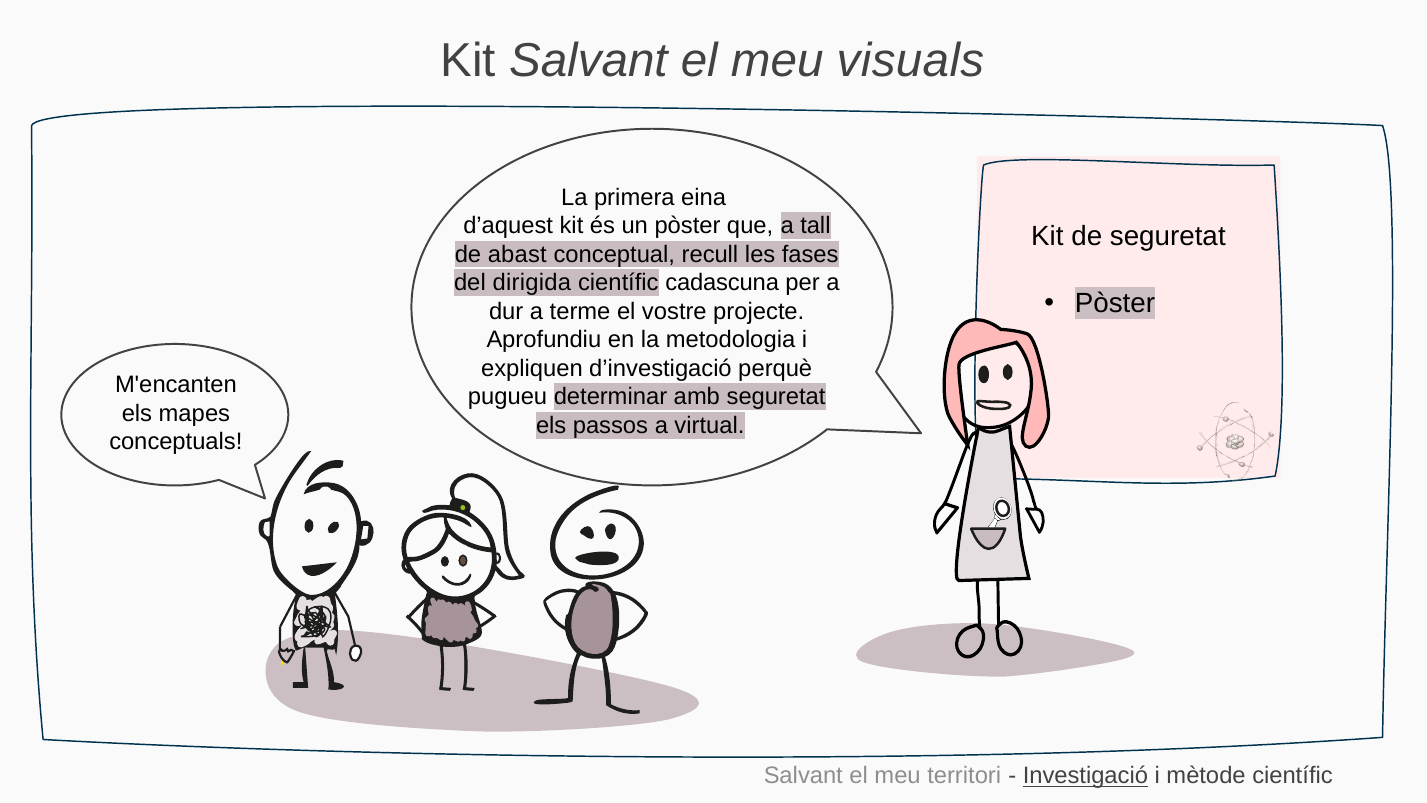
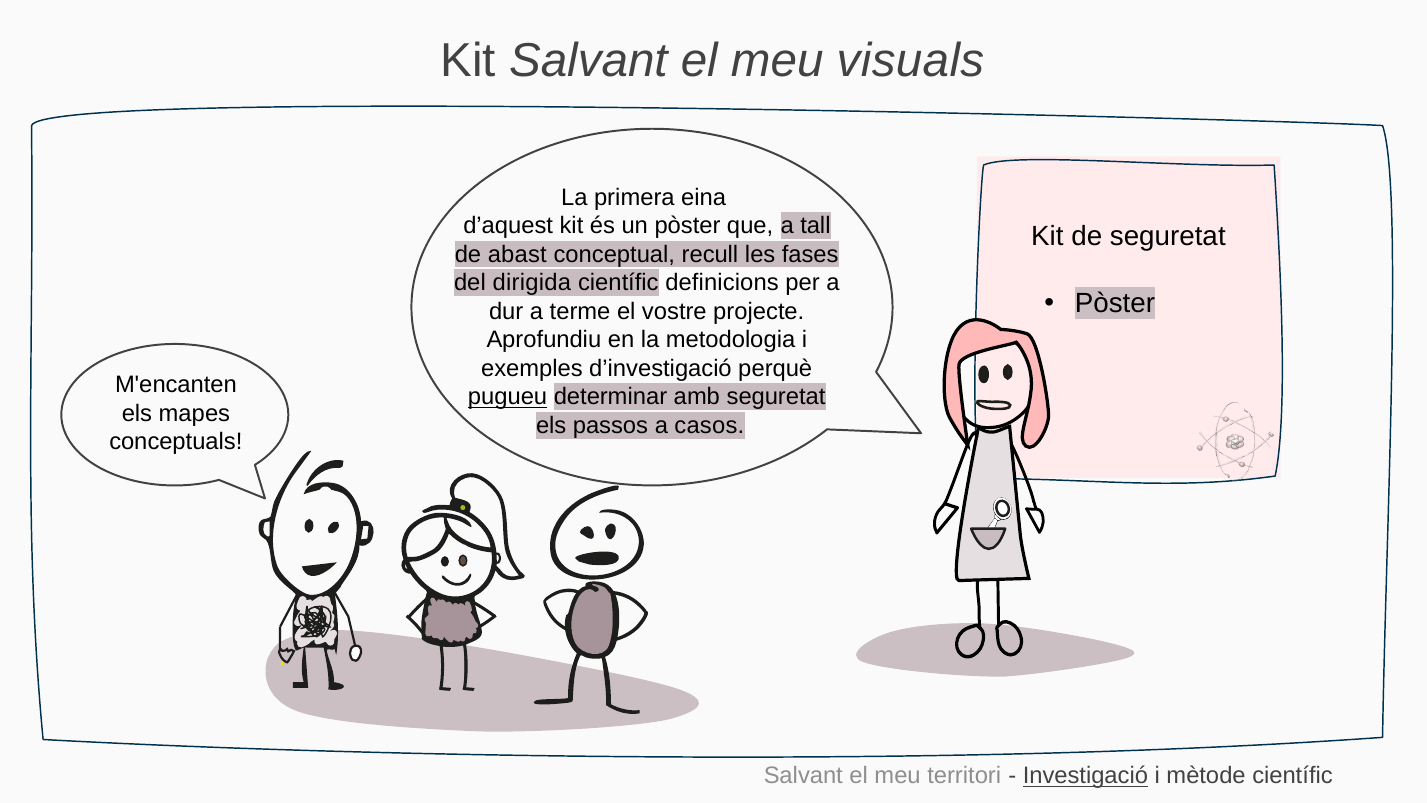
cadascuna: cadascuna -> definicions
expliquen: expliquen -> exemples
pugueu underline: none -> present
virtual: virtual -> casos
